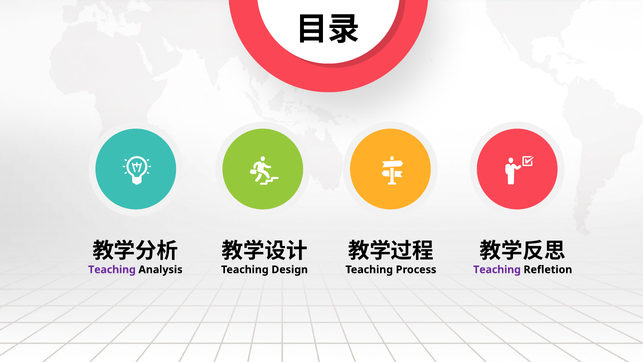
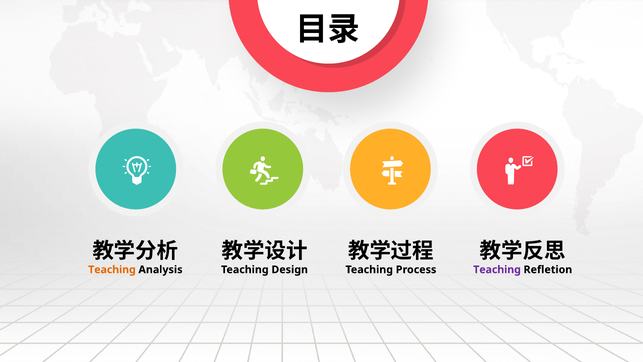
Teaching at (112, 269) colour: purple -> orange
